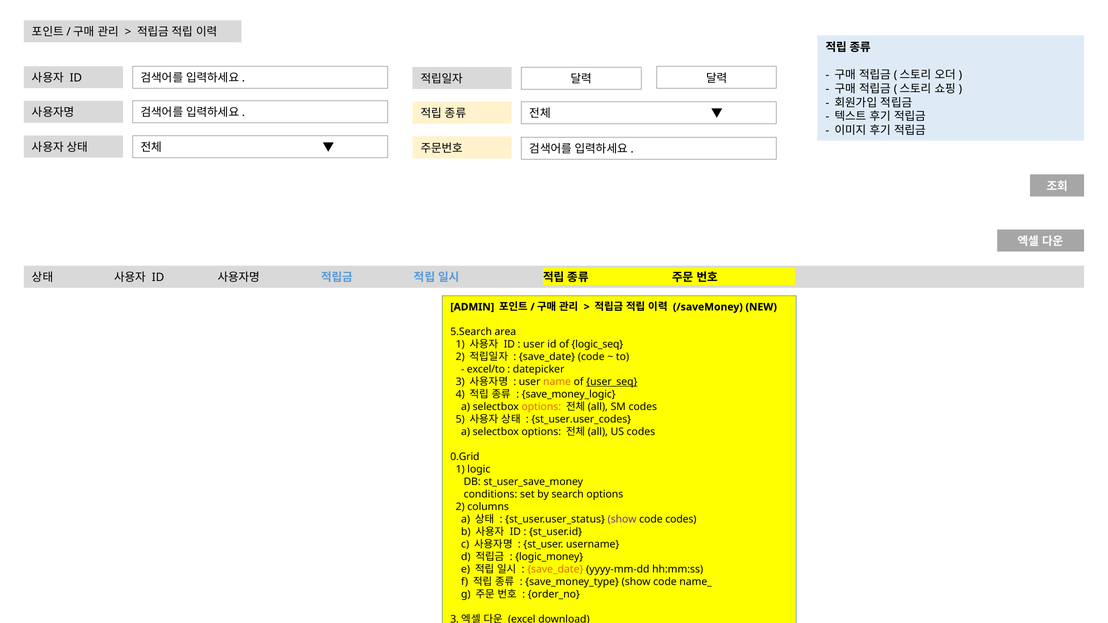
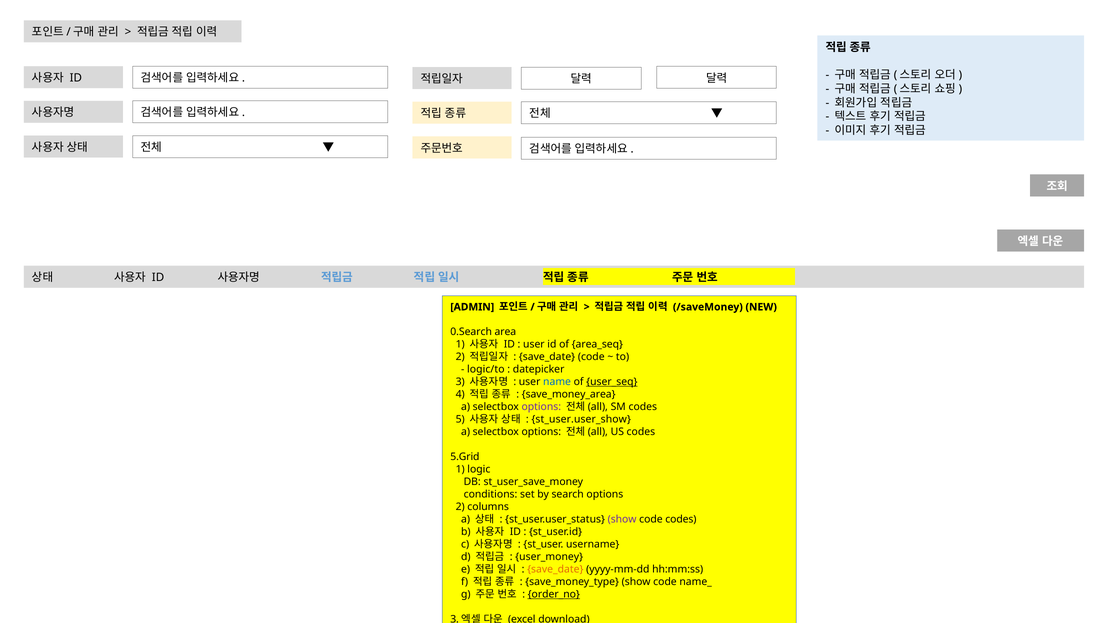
5.Search: 5.Search -> 0.Search
logic_seq: logic_seq -> area_seq
excel/to: excel/to -> logic/to
name at (557, 382) colour: orange -> blue
save_money_logic: save_money_logic -> save_money_area
options at (541, 407) colour: orange -> purple
st_user.user_codes: st_user.user_codes -> st_user.user_show
0.Grid: 0.Grid -> 5.Grid
logic_money: logic_money -> user_money
order_no underline: none -> present
